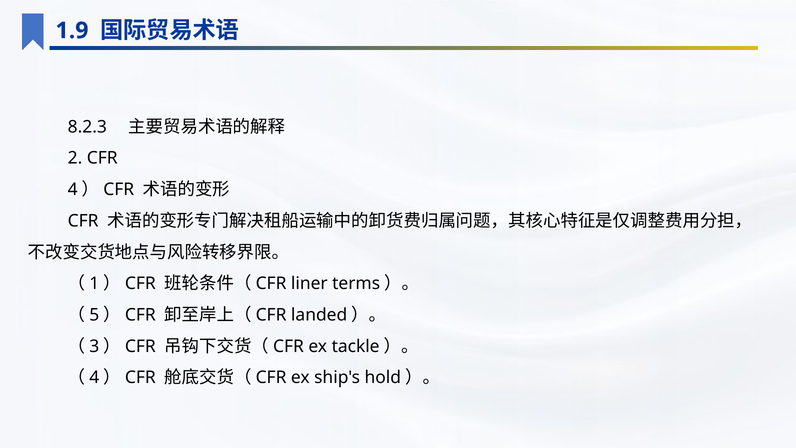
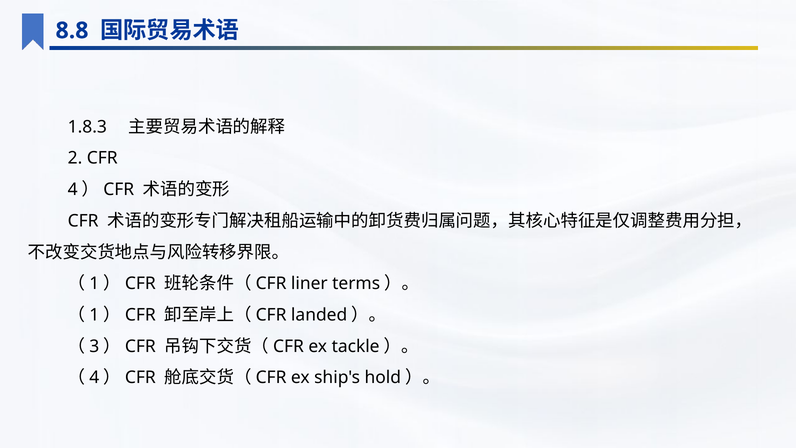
1.9: 1.9 -> 8.8
8.2.3: 8.2.3 -> 1.8.3
5 at (94, 315): 5 -> 1
